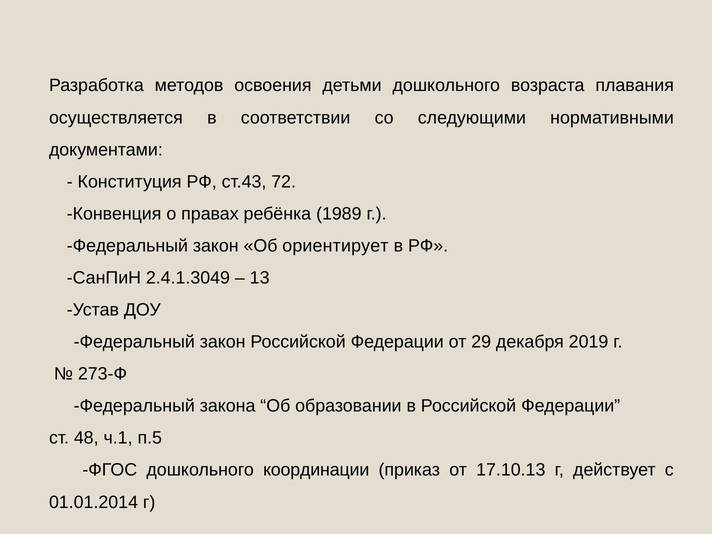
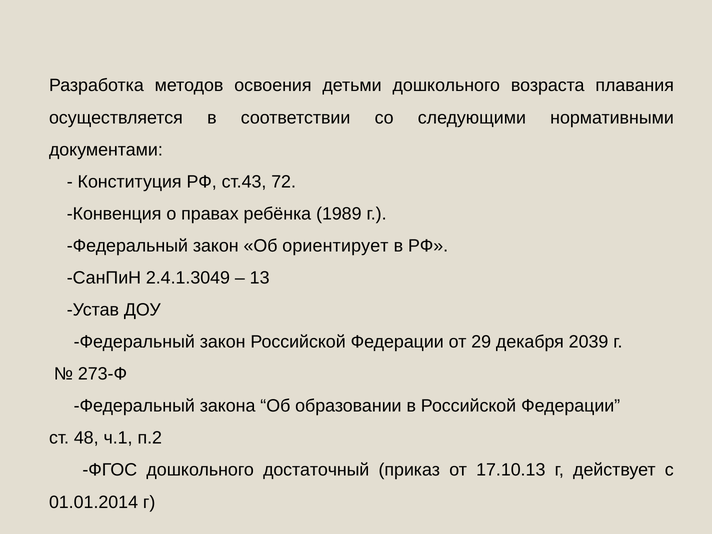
2019: 2019 -> 2039
п.5: п.5 -> п.2
координации: координации -> достаточный
